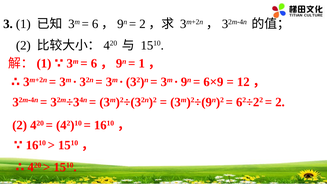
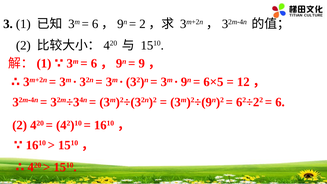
1 at (142, 63): 1 -> 9
6×9: 6×9 -> 6×5
2 at (280, 102): 2 -> 6
